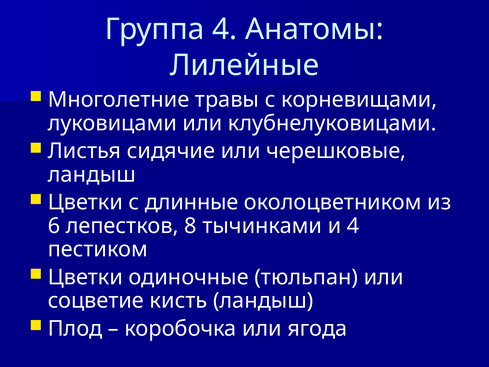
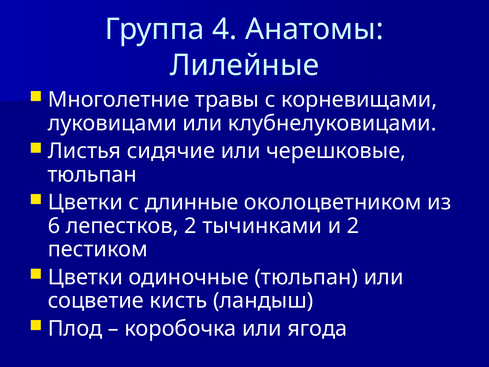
ландыш at (92, 174): ландыш -> тюльпан
лепестков 8: 8 -> 2
и 4: 4 -> 2
